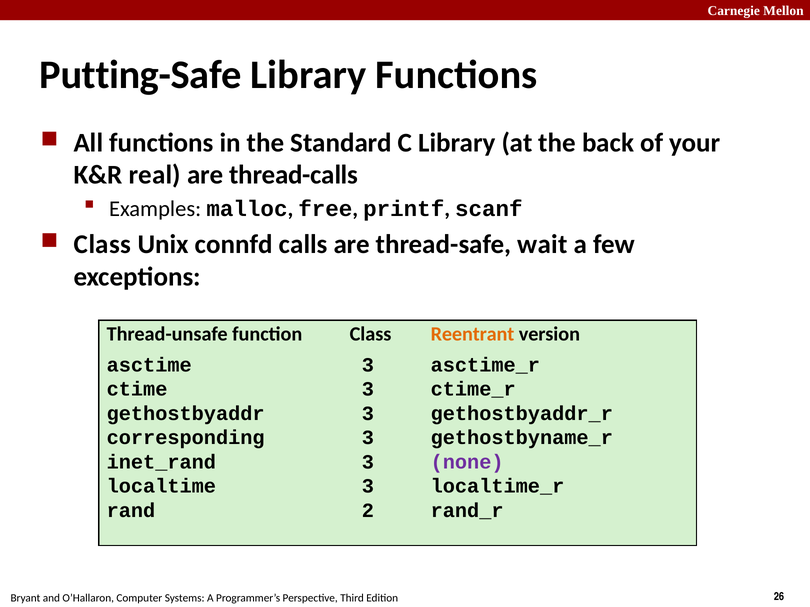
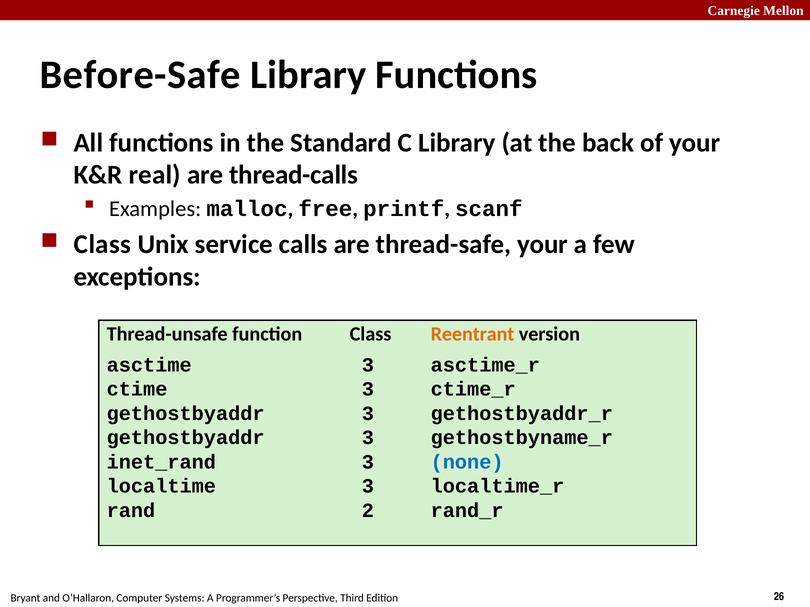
Putting-Safe: Putting-Safe -> Before-Safe
connfd: connfd -> service
thread-safe wait: wait -> your
corresponding at (186, 438): corresponding -> gethostbyaddr
none colour: purple -> blue
